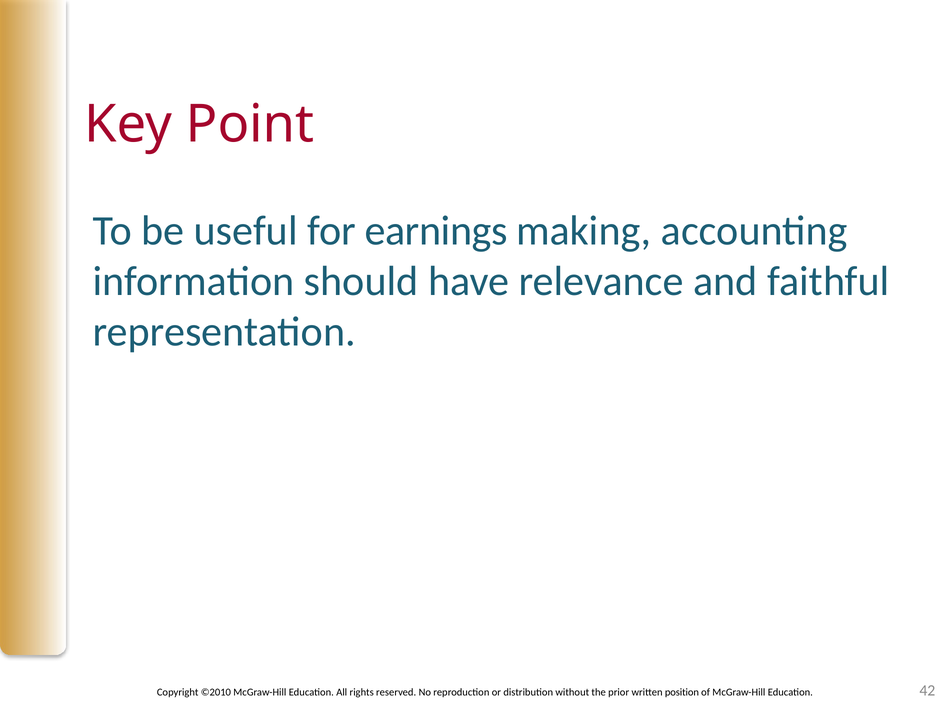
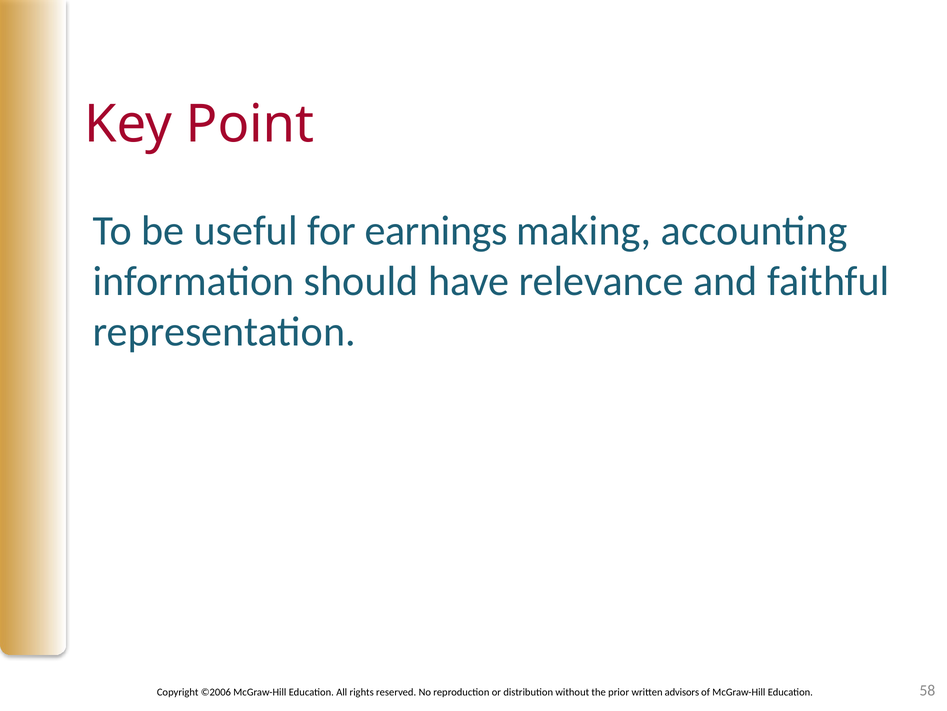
©2010: ©2010 -> ©2006
position: position -> advisors
42: 42 -> 58
